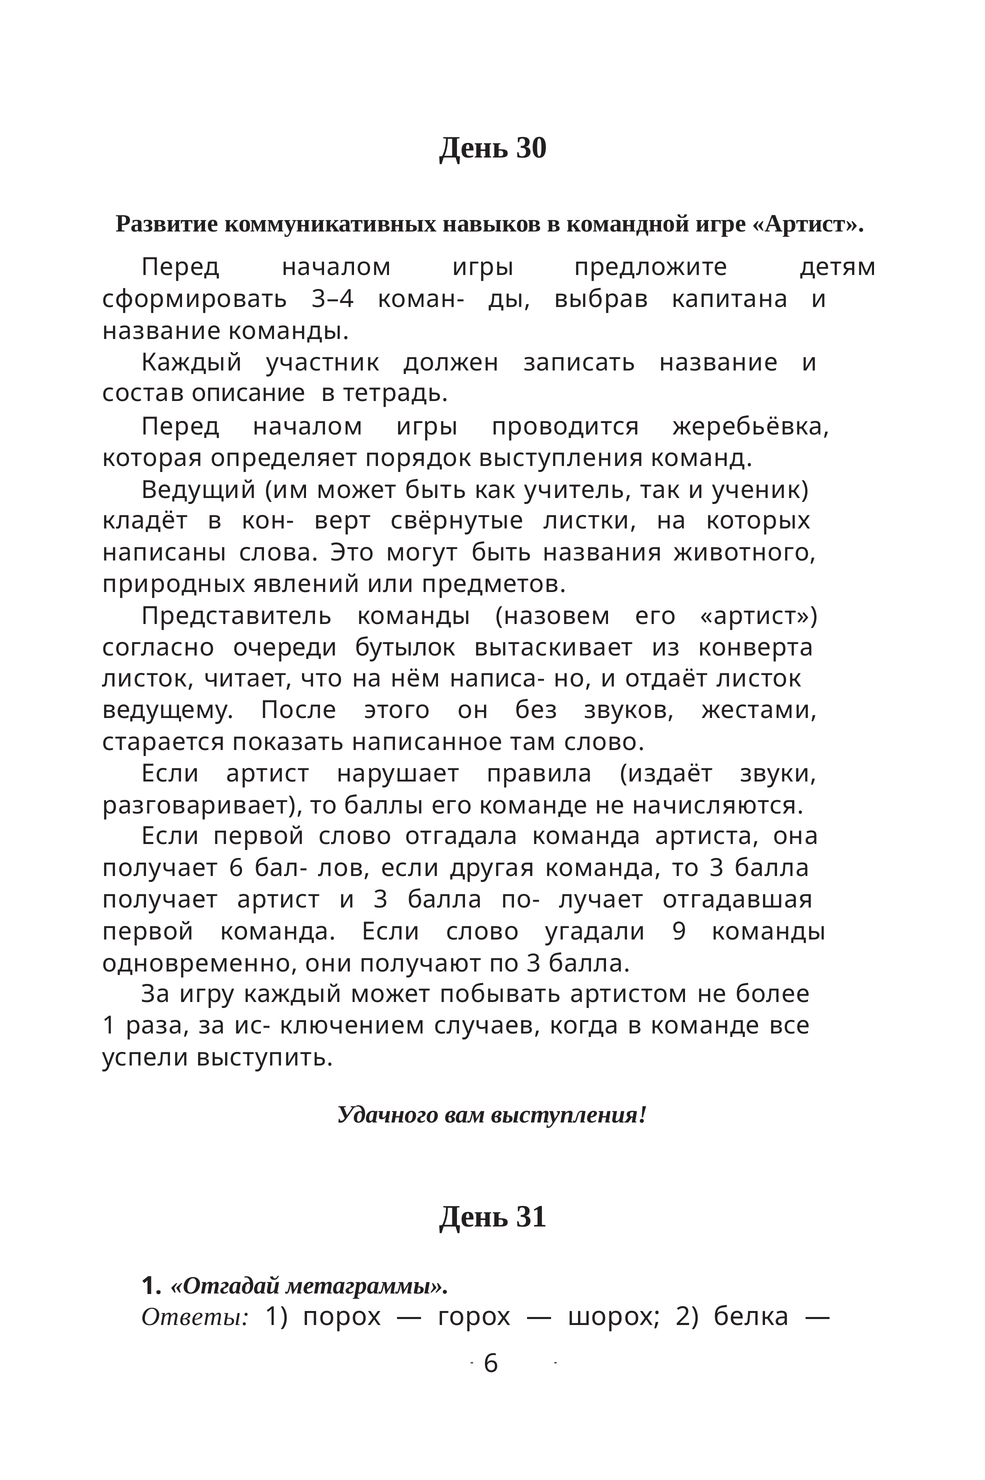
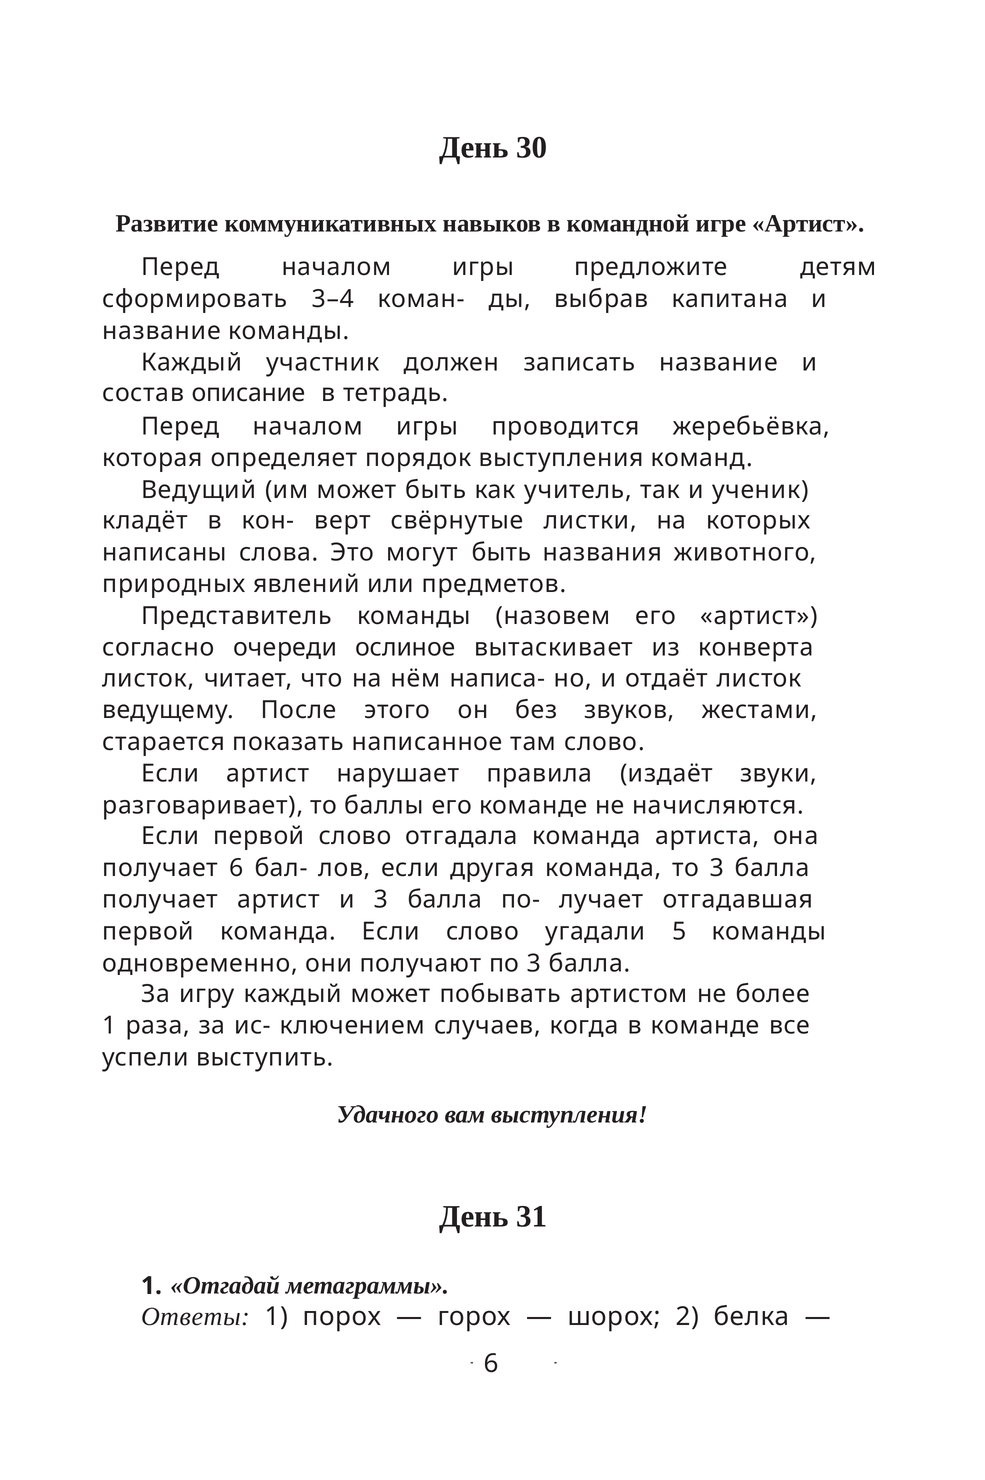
бутылок: бутылок -> ослиное
9: 9 -> 5
